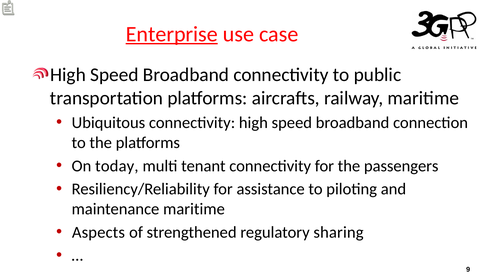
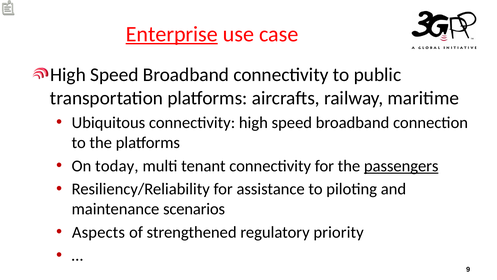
passengers underline: none -> present
maintenance maritime: maritime -> scenarios
sharing: sharing -> priority
